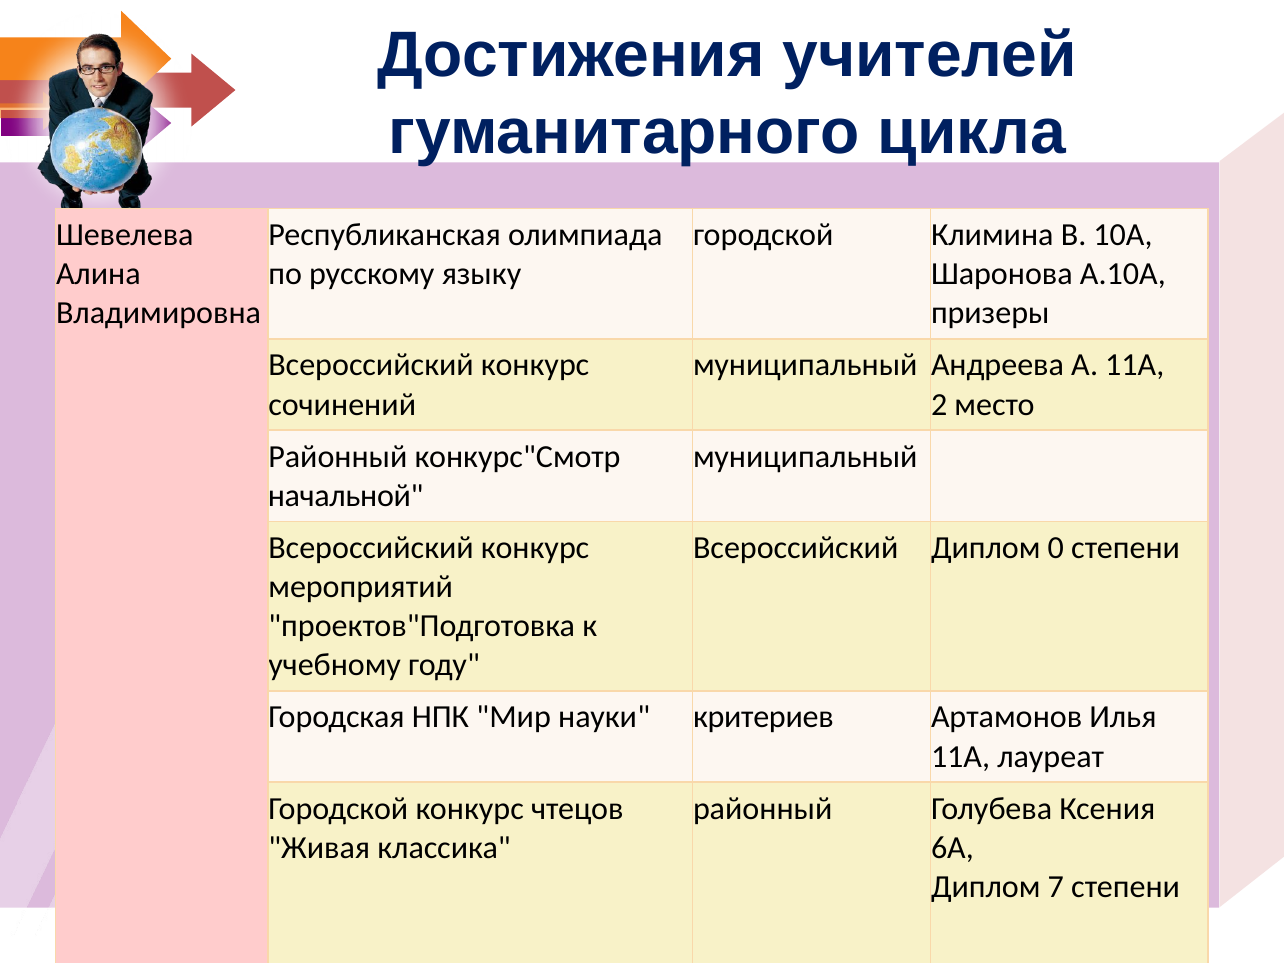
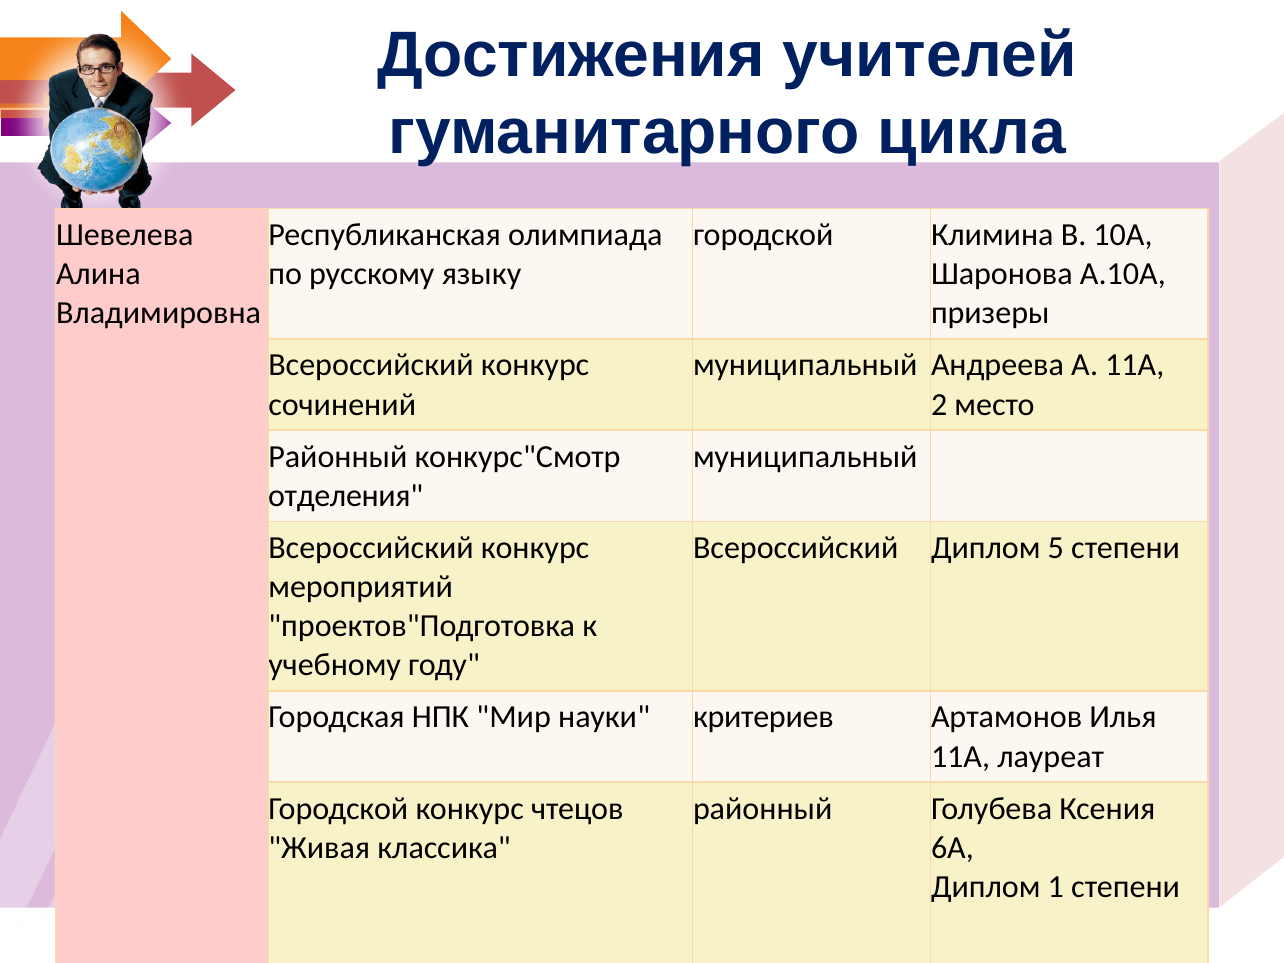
начальной: начальной -> отделения
0: 0 -> 5
7: 7 -> 1
